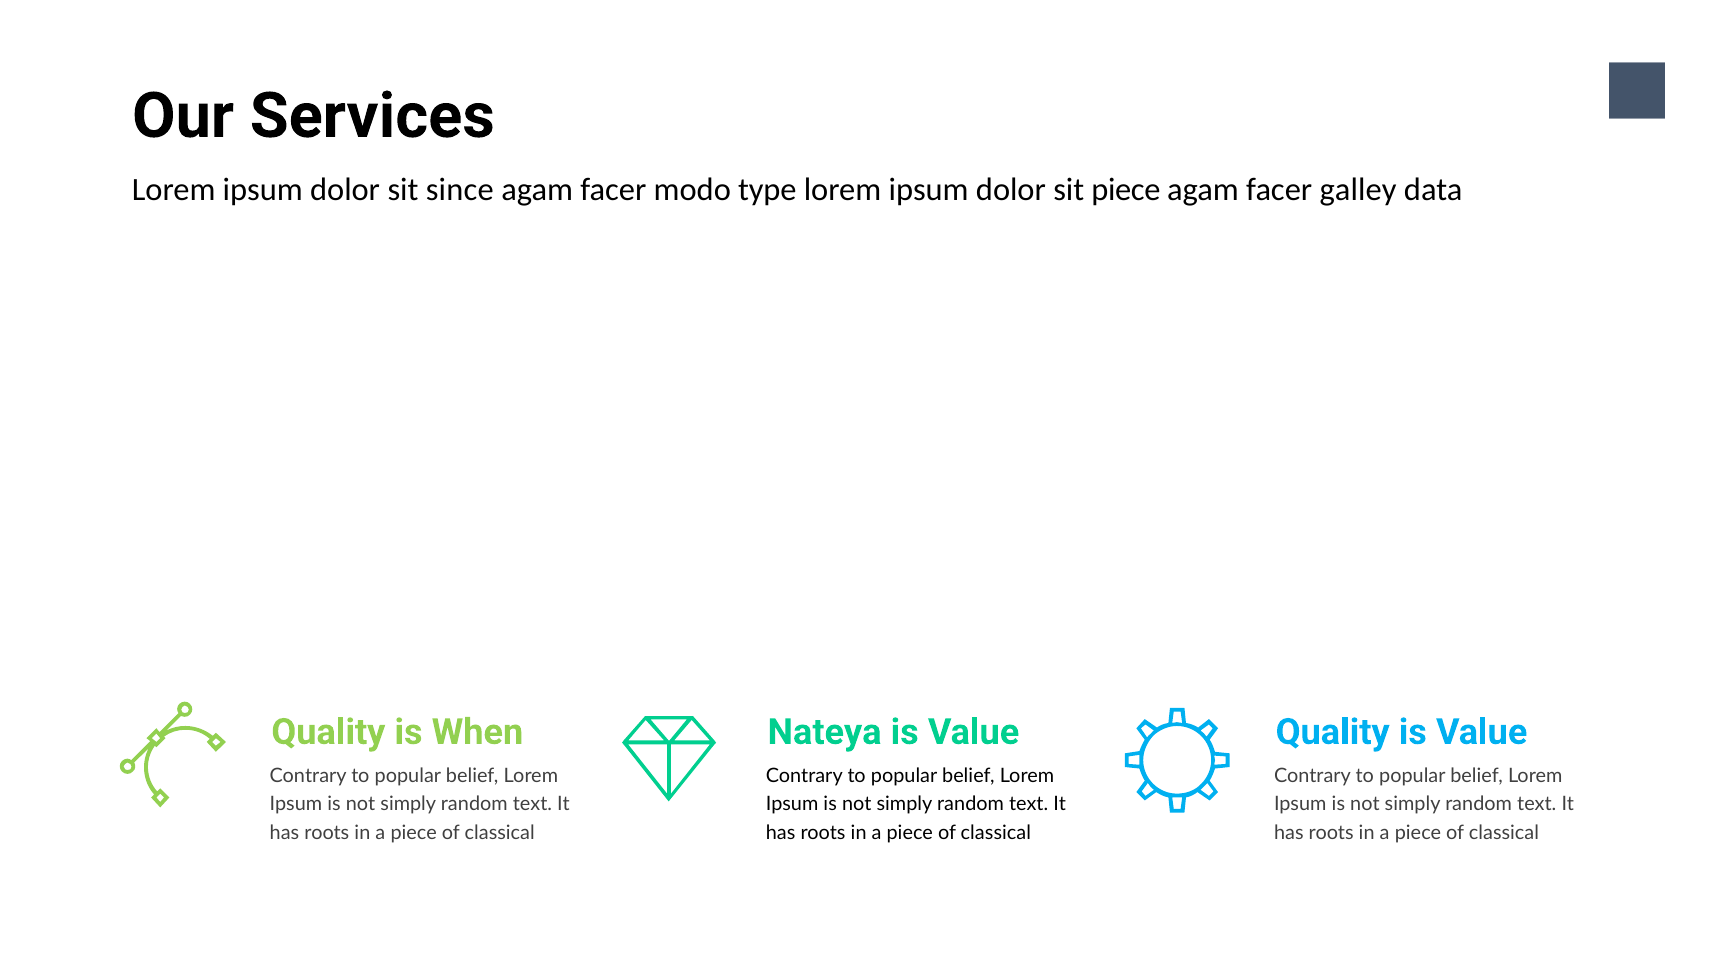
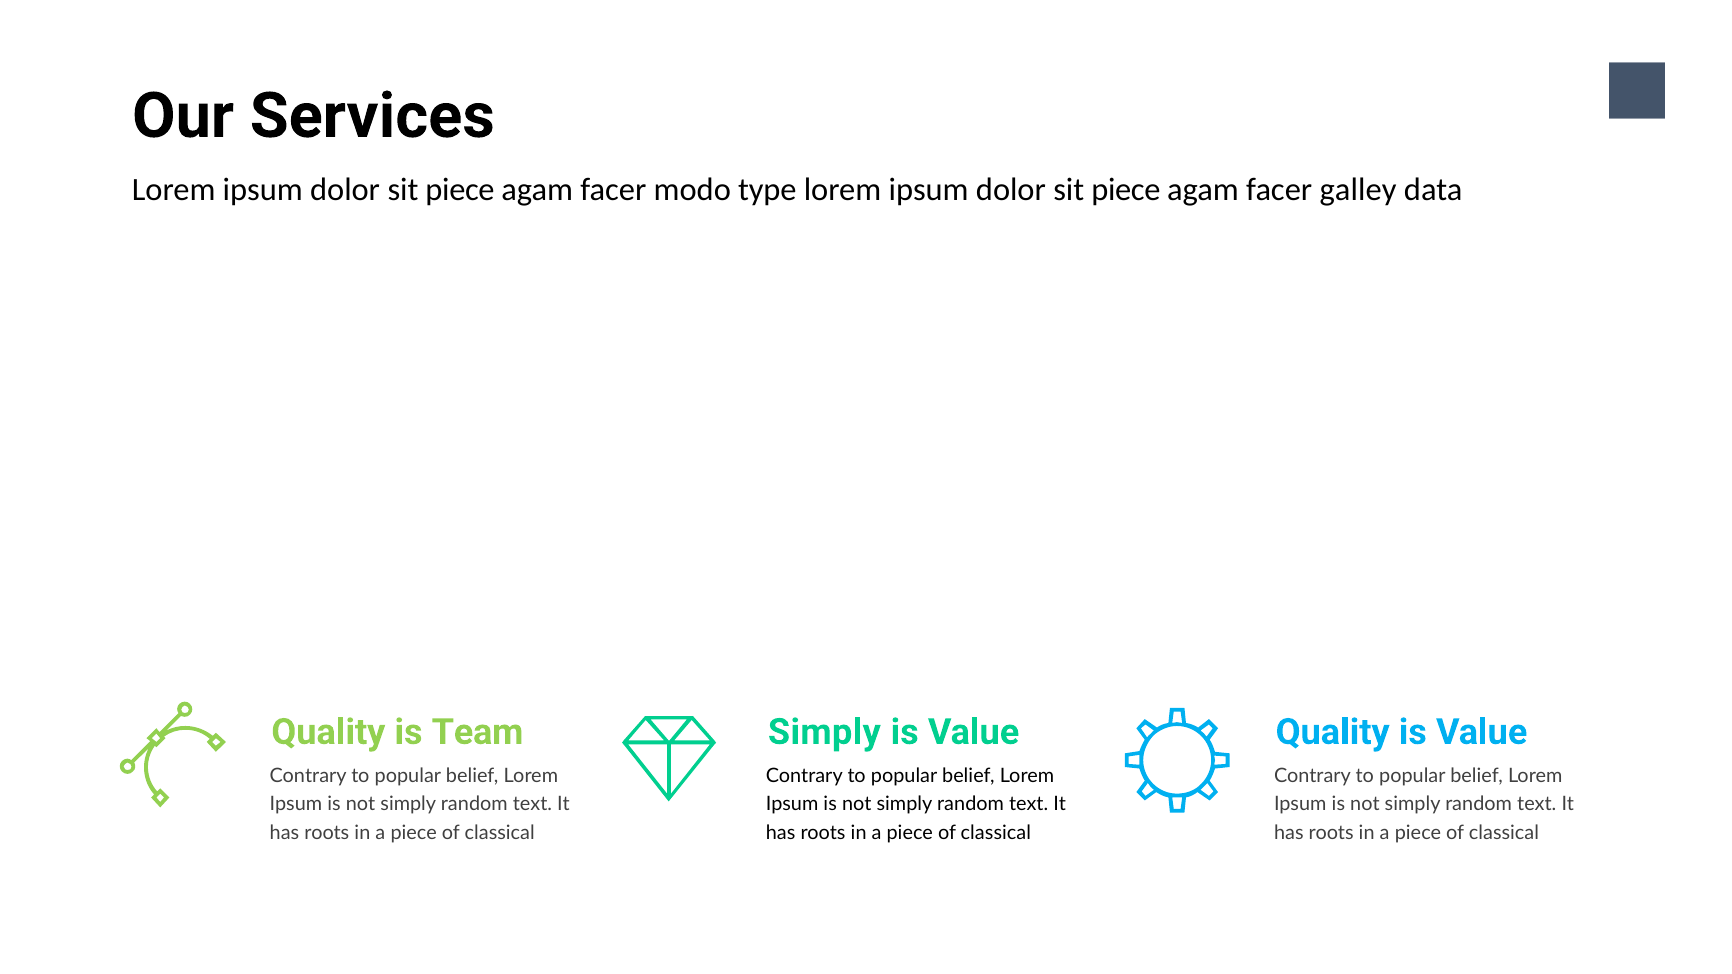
since at (460, 189): since -> piece
When: When -> Team
Nateya at (825, 732): Nateya -> Simply
